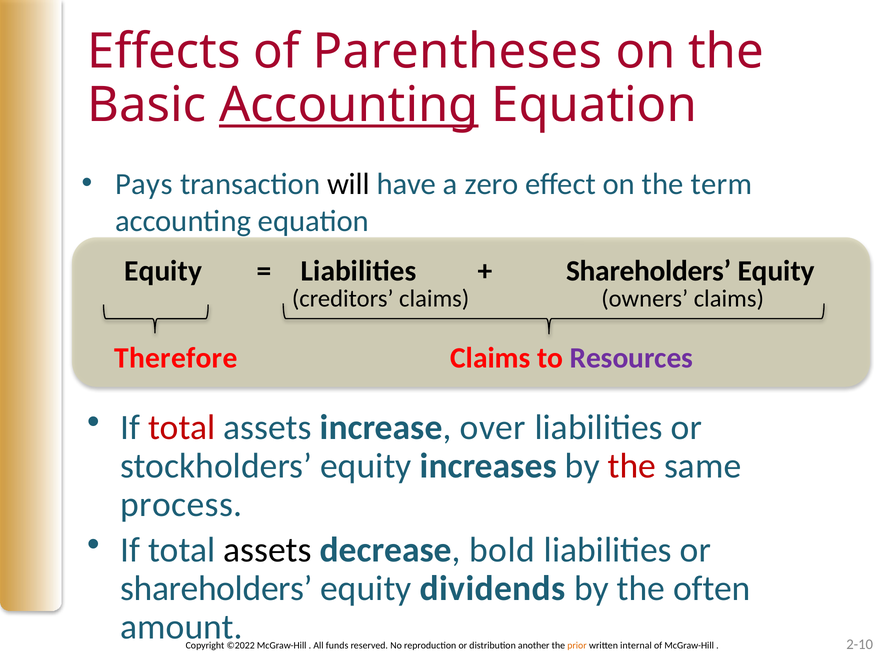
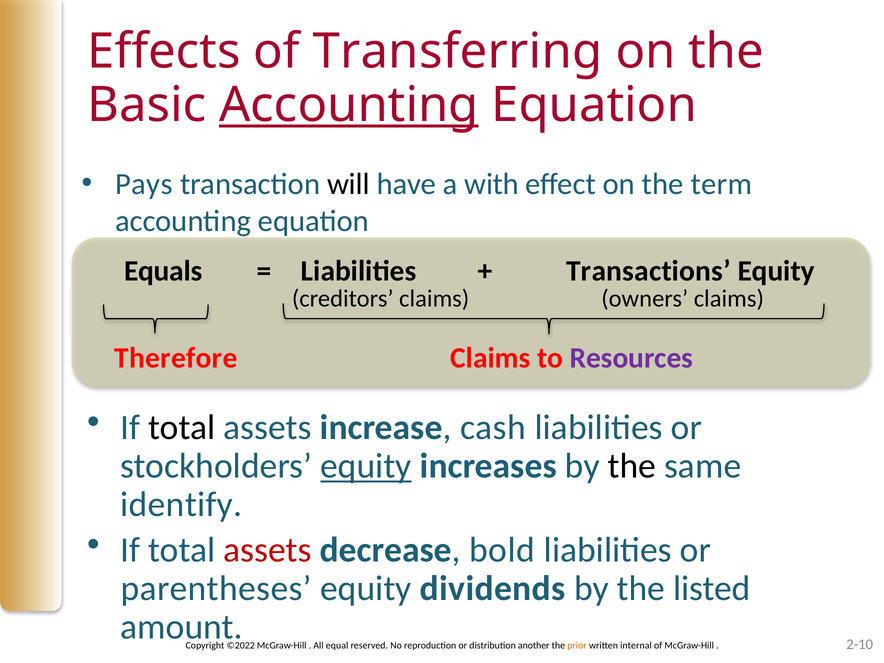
Parentheses: Parentheses -> Transferring
zero: zero -> with
Equity at (163, 271): Equity -> Equals
Shareholders at (649, 271): Shareholders -> Transactions
total at (182, 428) colour: red -> black
over: over -> cash
equity at (366, 466) underline: none -> present
the at (632, 466) colour: red -> black
process: process -> identify
assets at (268, 550) colour: black -> red
shareholders at (217, 588): shareholders -> parentheses
often: often -> listed
funds: funds -> equal
